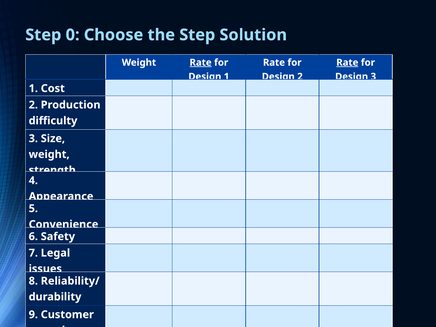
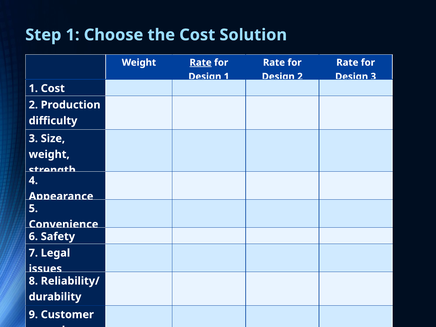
Step 0: 0 -> 1
the Step: Step -> Cost
Rate at (347, 63) underline: present -> none
